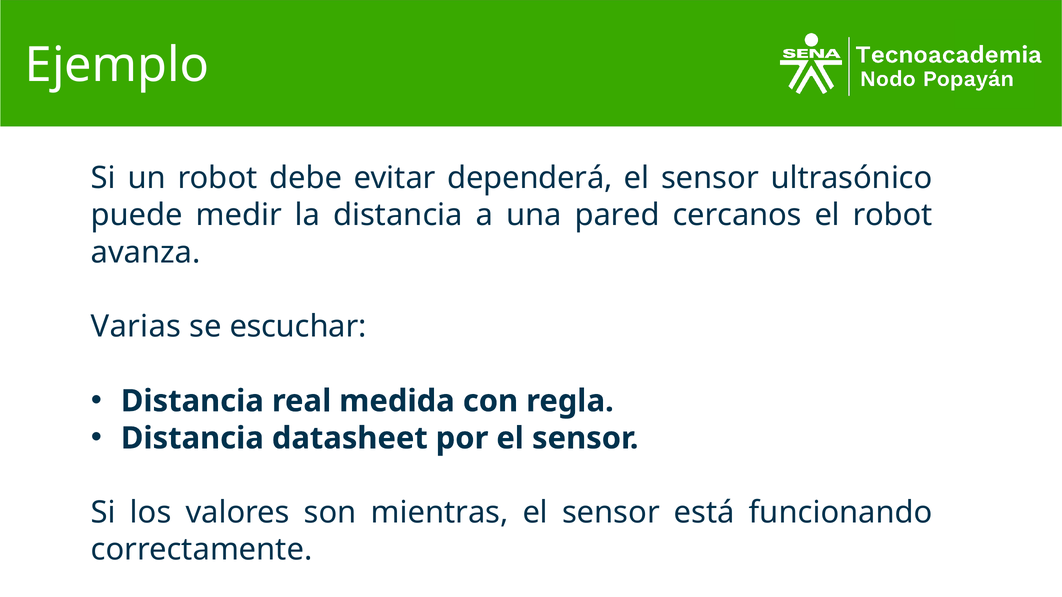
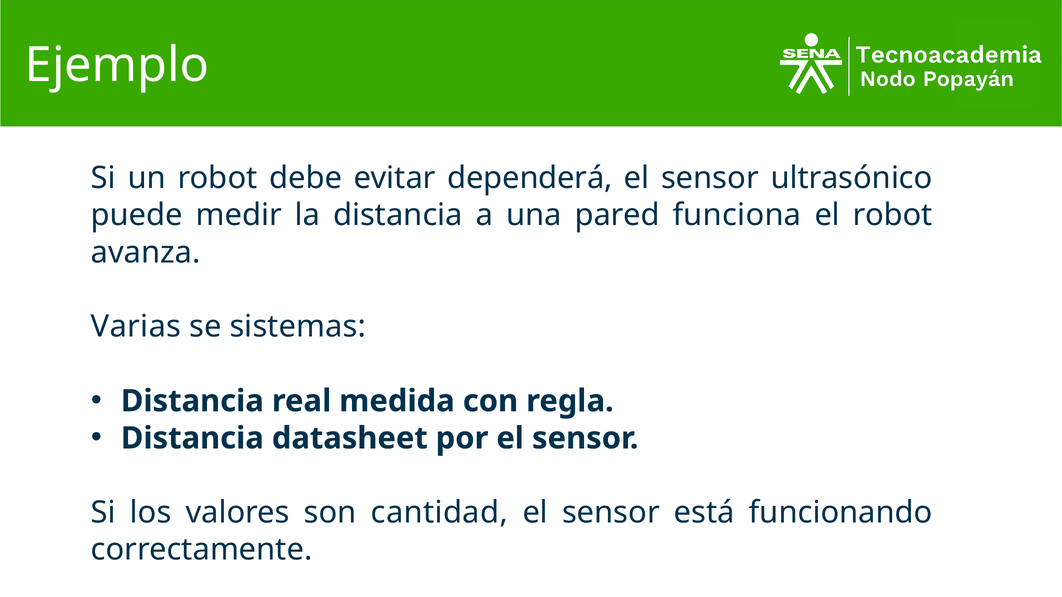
cercanos: cercanos -> funciona
escuchar: escuchar -> sistemas
mientras: mientras -> cantidad
